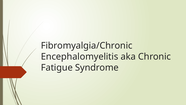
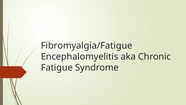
Fibromyalgia/Chronic: Fibromyalgia/Chronic -> Fibromyalgia/Fatigue
